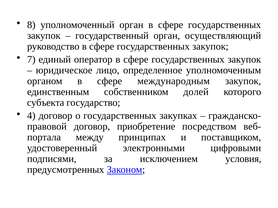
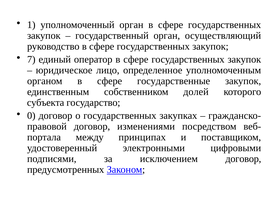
8: 8 -> 1
международным: международным -> государственные
4: 4 -> 0
приобретение: приобретение -> изменениями
исключением условия: условия -> договор
